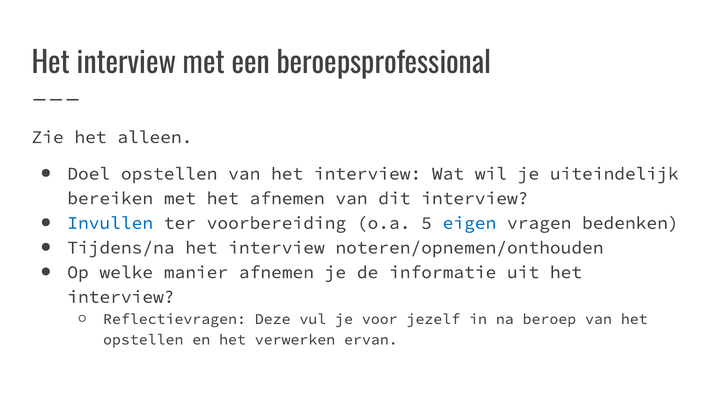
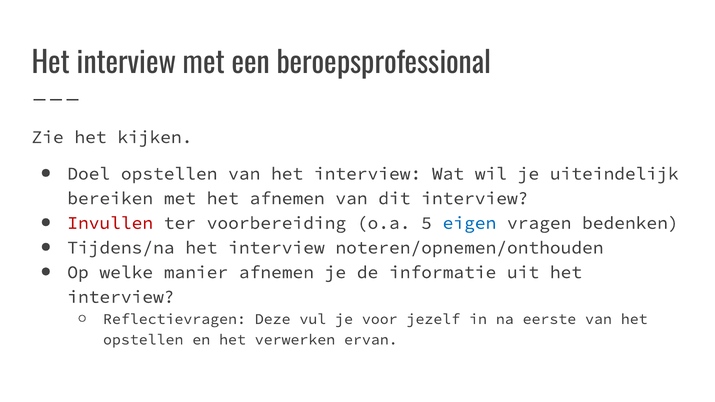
alleen: alleen -> kijken
Invullen colour: blue -> red
beroep: beroep -> eerste
